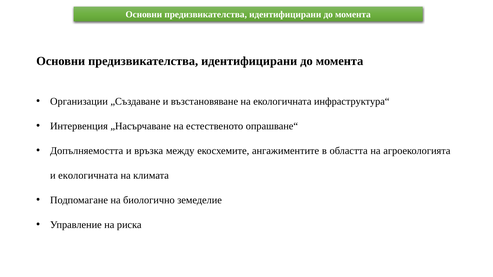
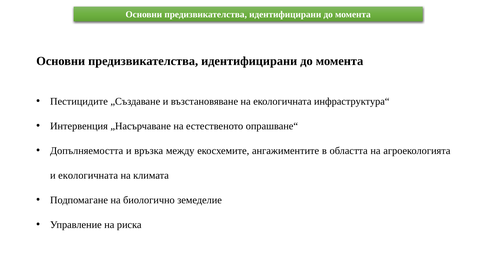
Организации: Организации -> Пестицидите
